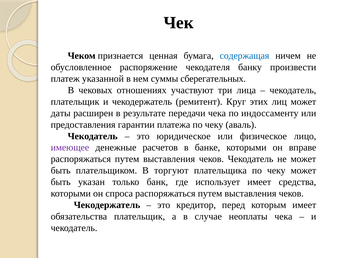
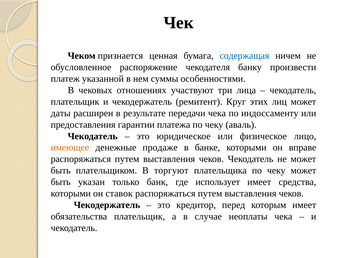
сберегательных: сберегательных -> особенностями
имеющее colour: purple -> orange
расчетов: расчетов -> продаже
спроса: спроса -> ставок
